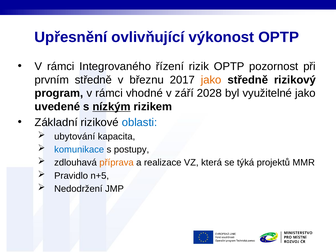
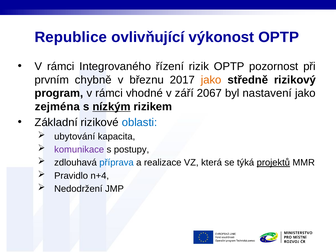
Upřesnění: Upřesnění -> Republice
prvním středně: středně -> chybně
2028: 2028 -> 2067
využitelné: využitelné -> nastavení
uvedené: uvedené -> zejména
komunikace colour: blue -> purple
příprava colour: orange -> blue
projektů underline: none -> present
n+5: n+5 -> n+4
